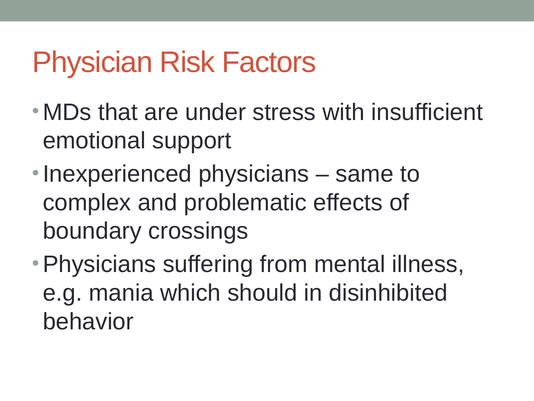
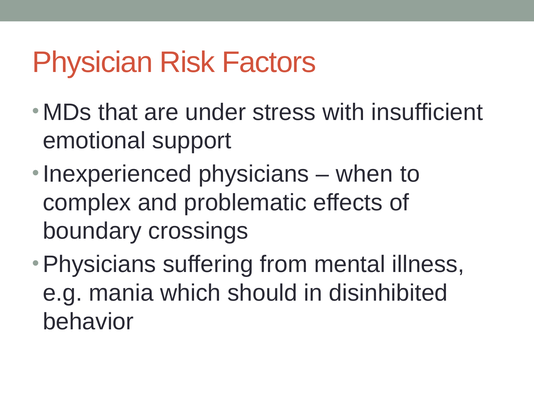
same: same -> when
